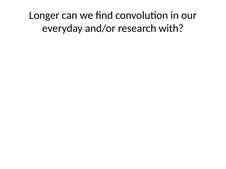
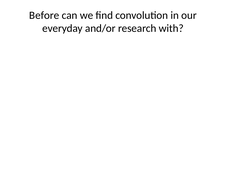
Longer: Longer -> Before
